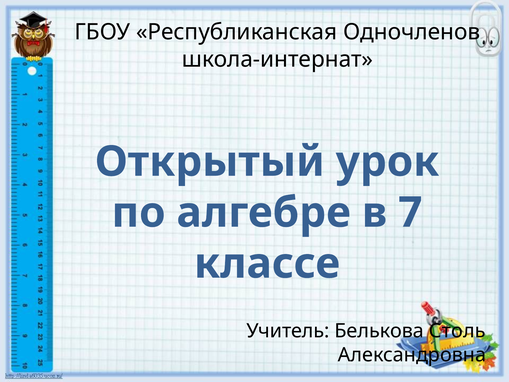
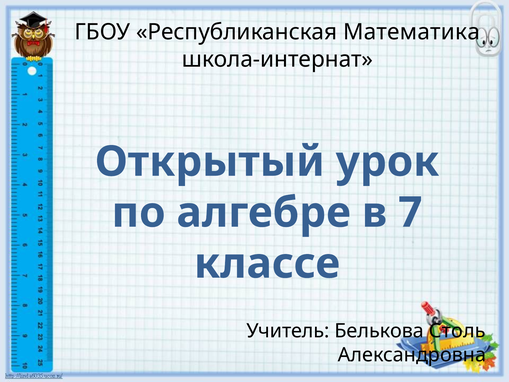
Одночленов: Одночленов -> Математика
